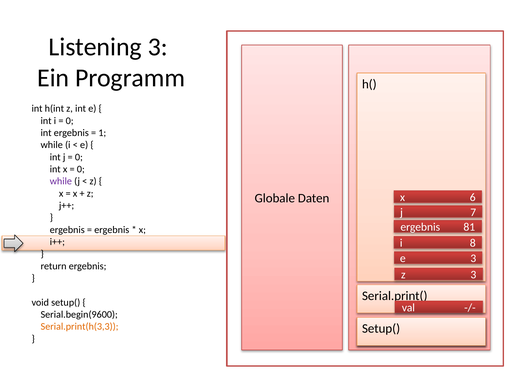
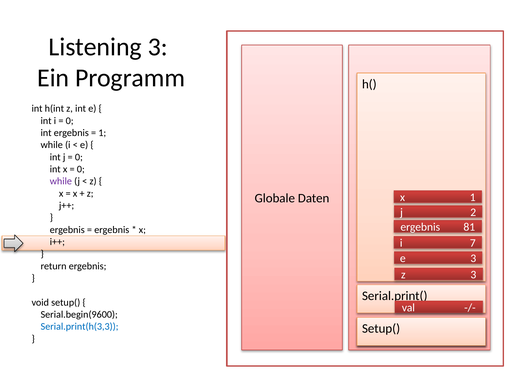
6 at (473, 197): 6 -> 1
7: 7 -> 2
8: 8 -> 7
Serial.print(h(3,3 colour: orange -> blue
